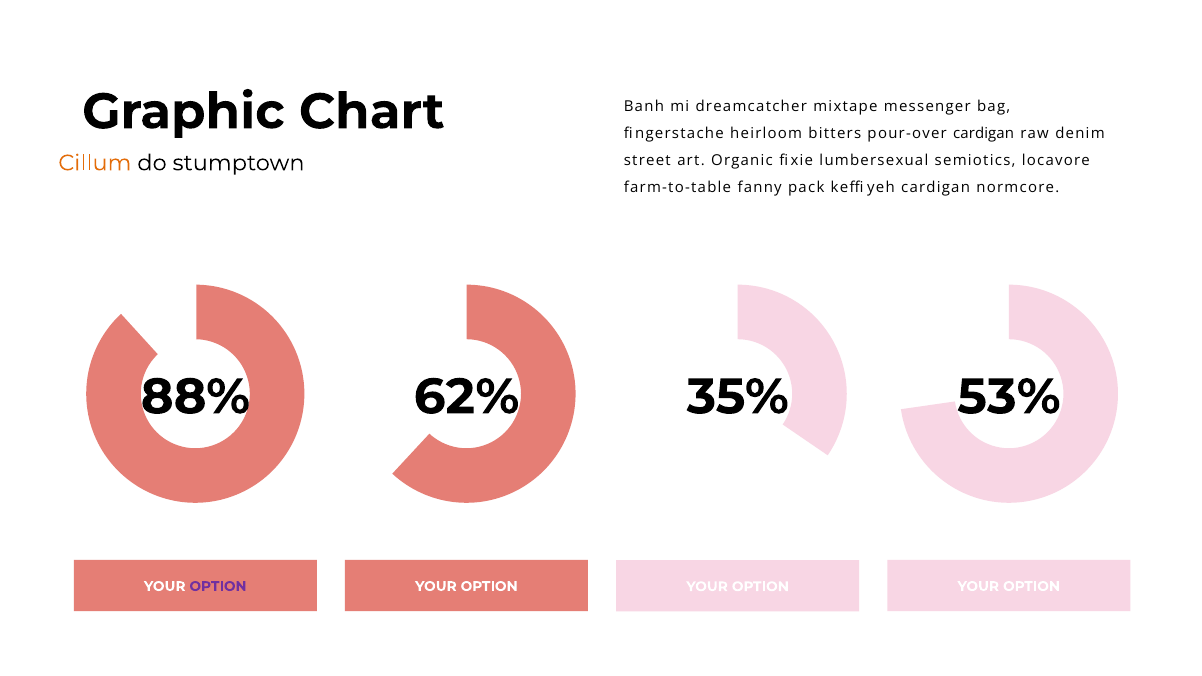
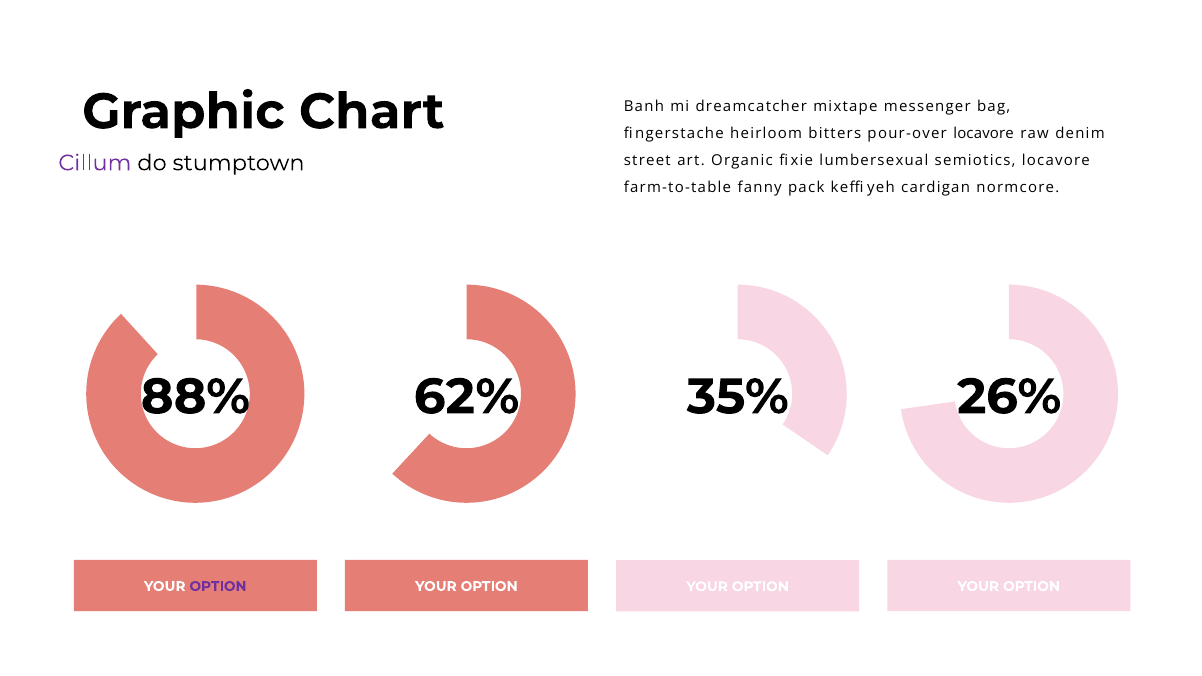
pour-over cardigan: cardigan -> locavore
Cillum colour: orange -> purple
53%: 53% -> 26%
